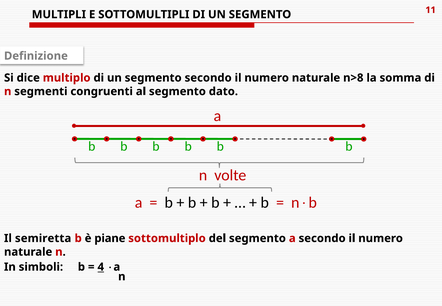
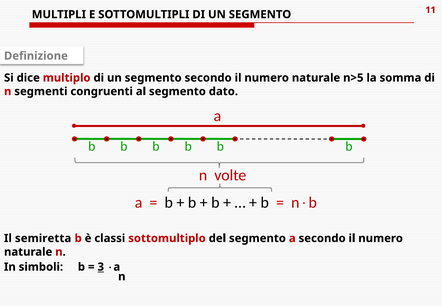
n>8: n>8 -> n>5
piane: piane -> classi
4: 4 -> 3
